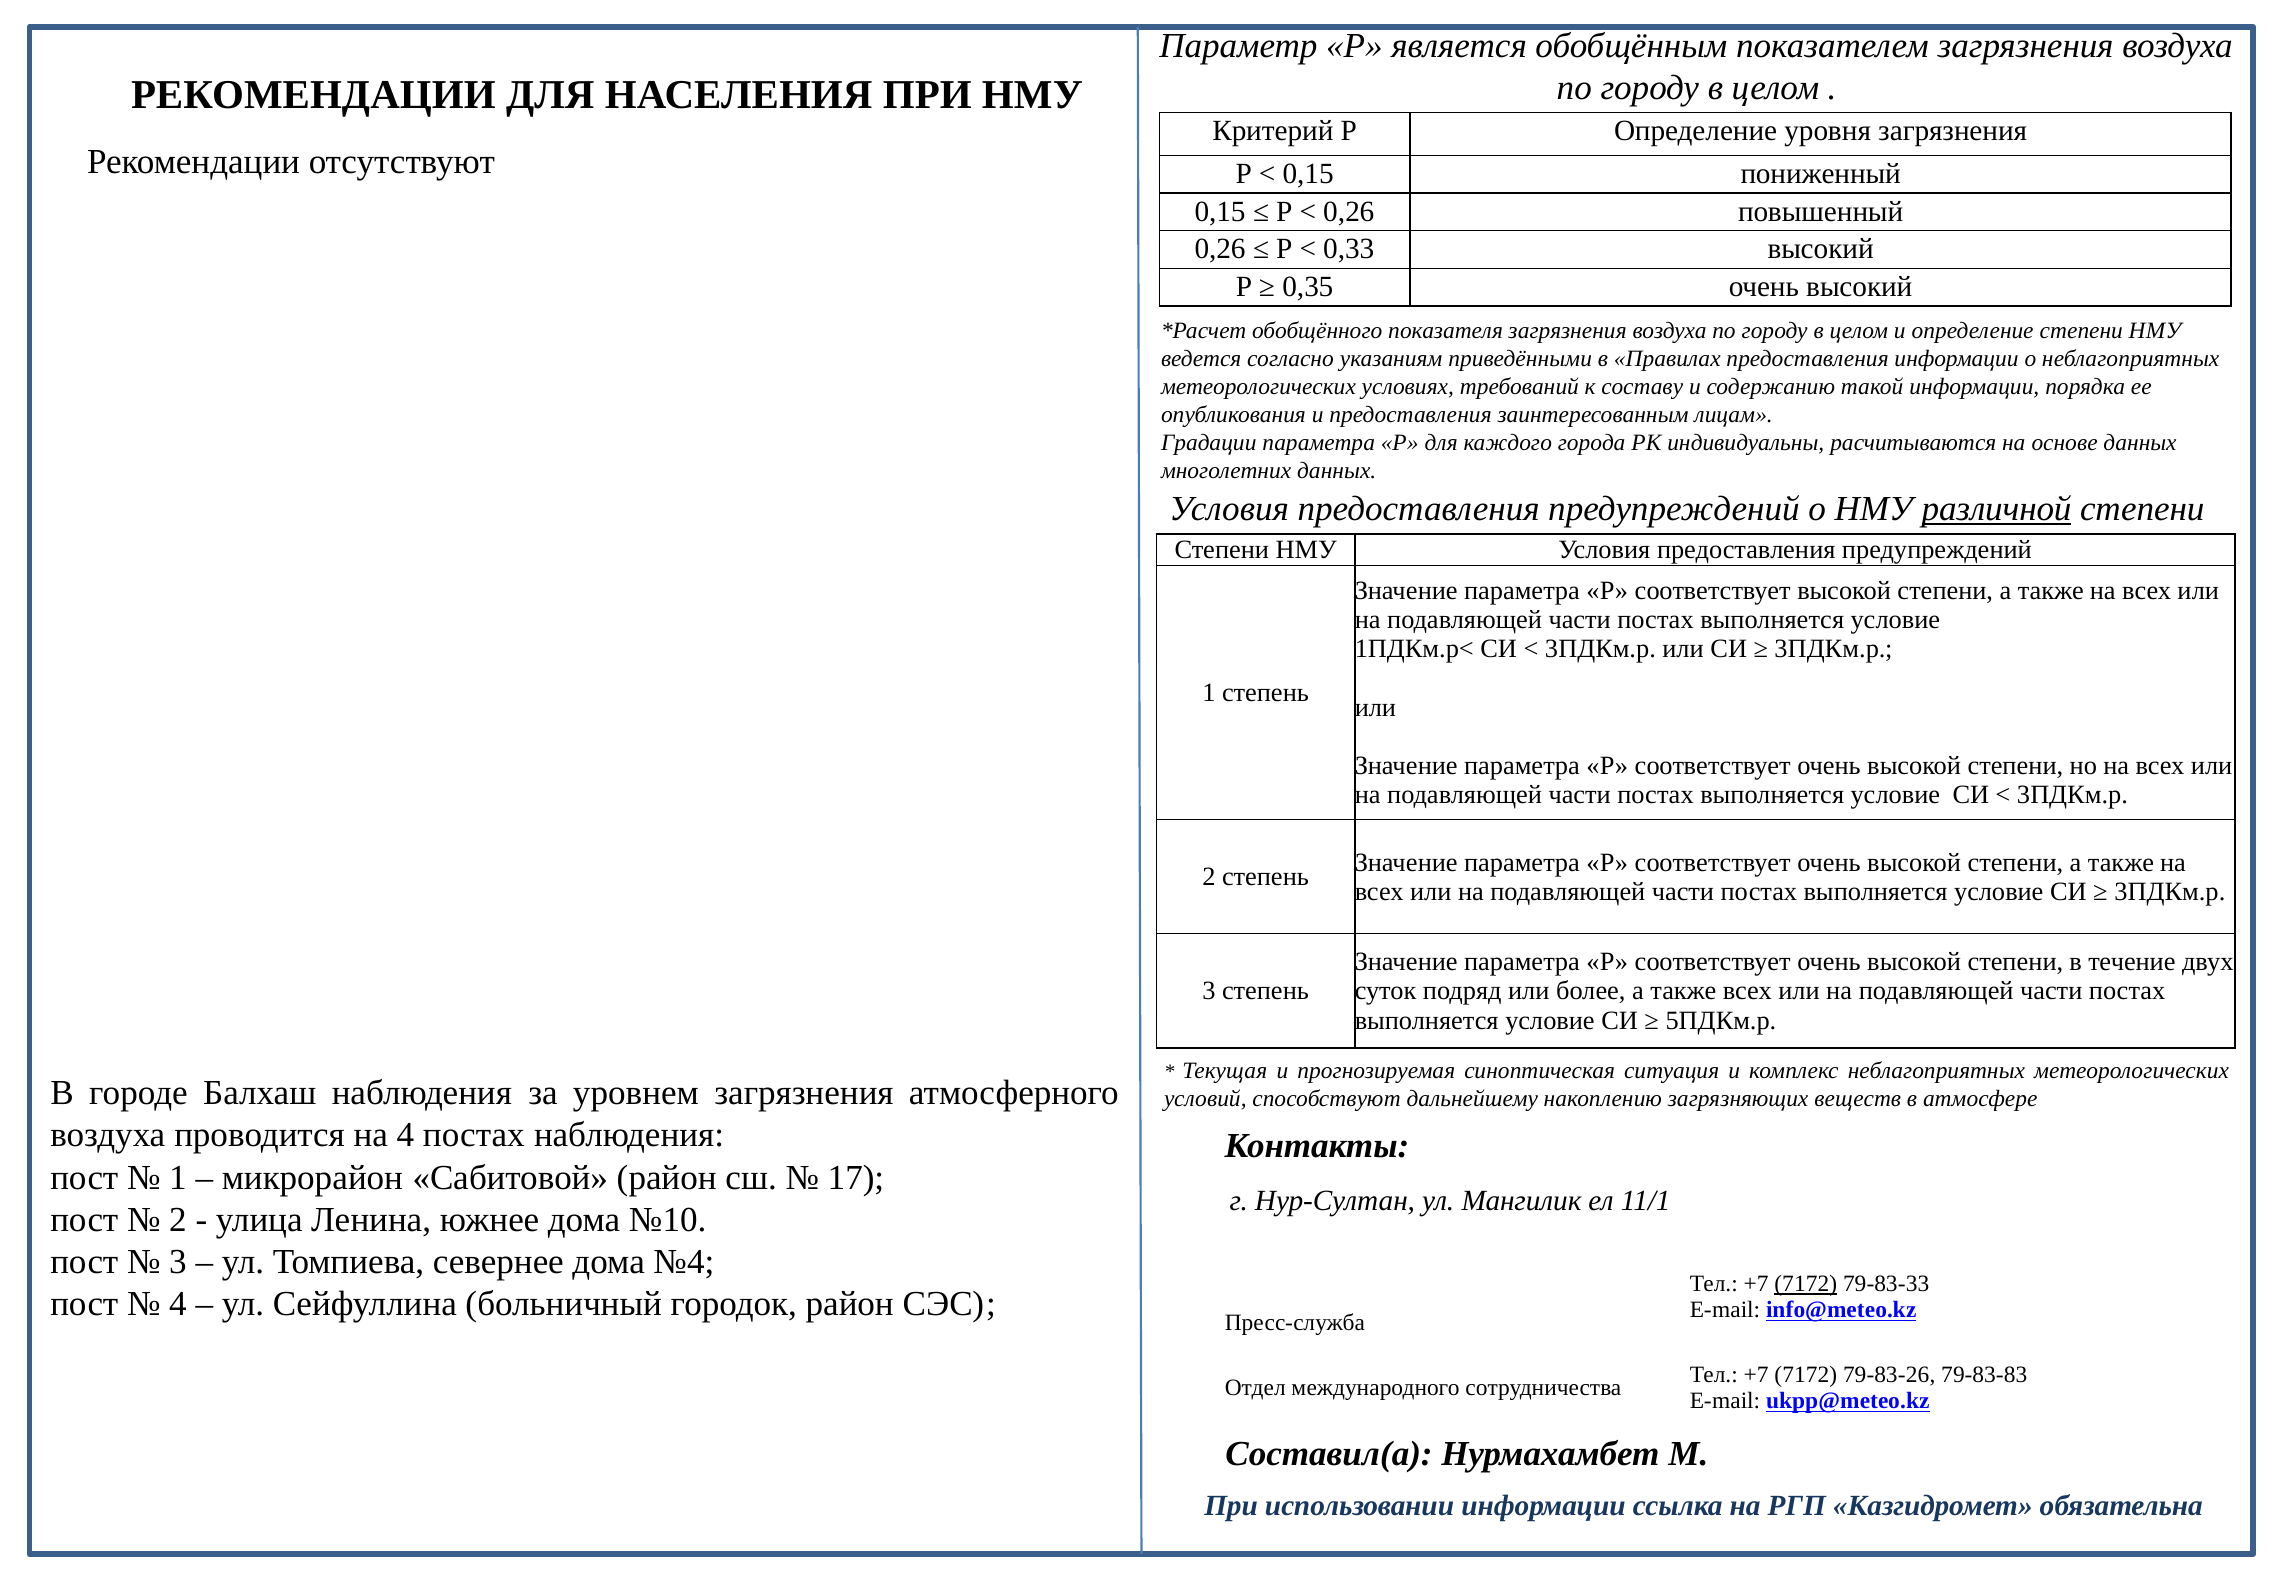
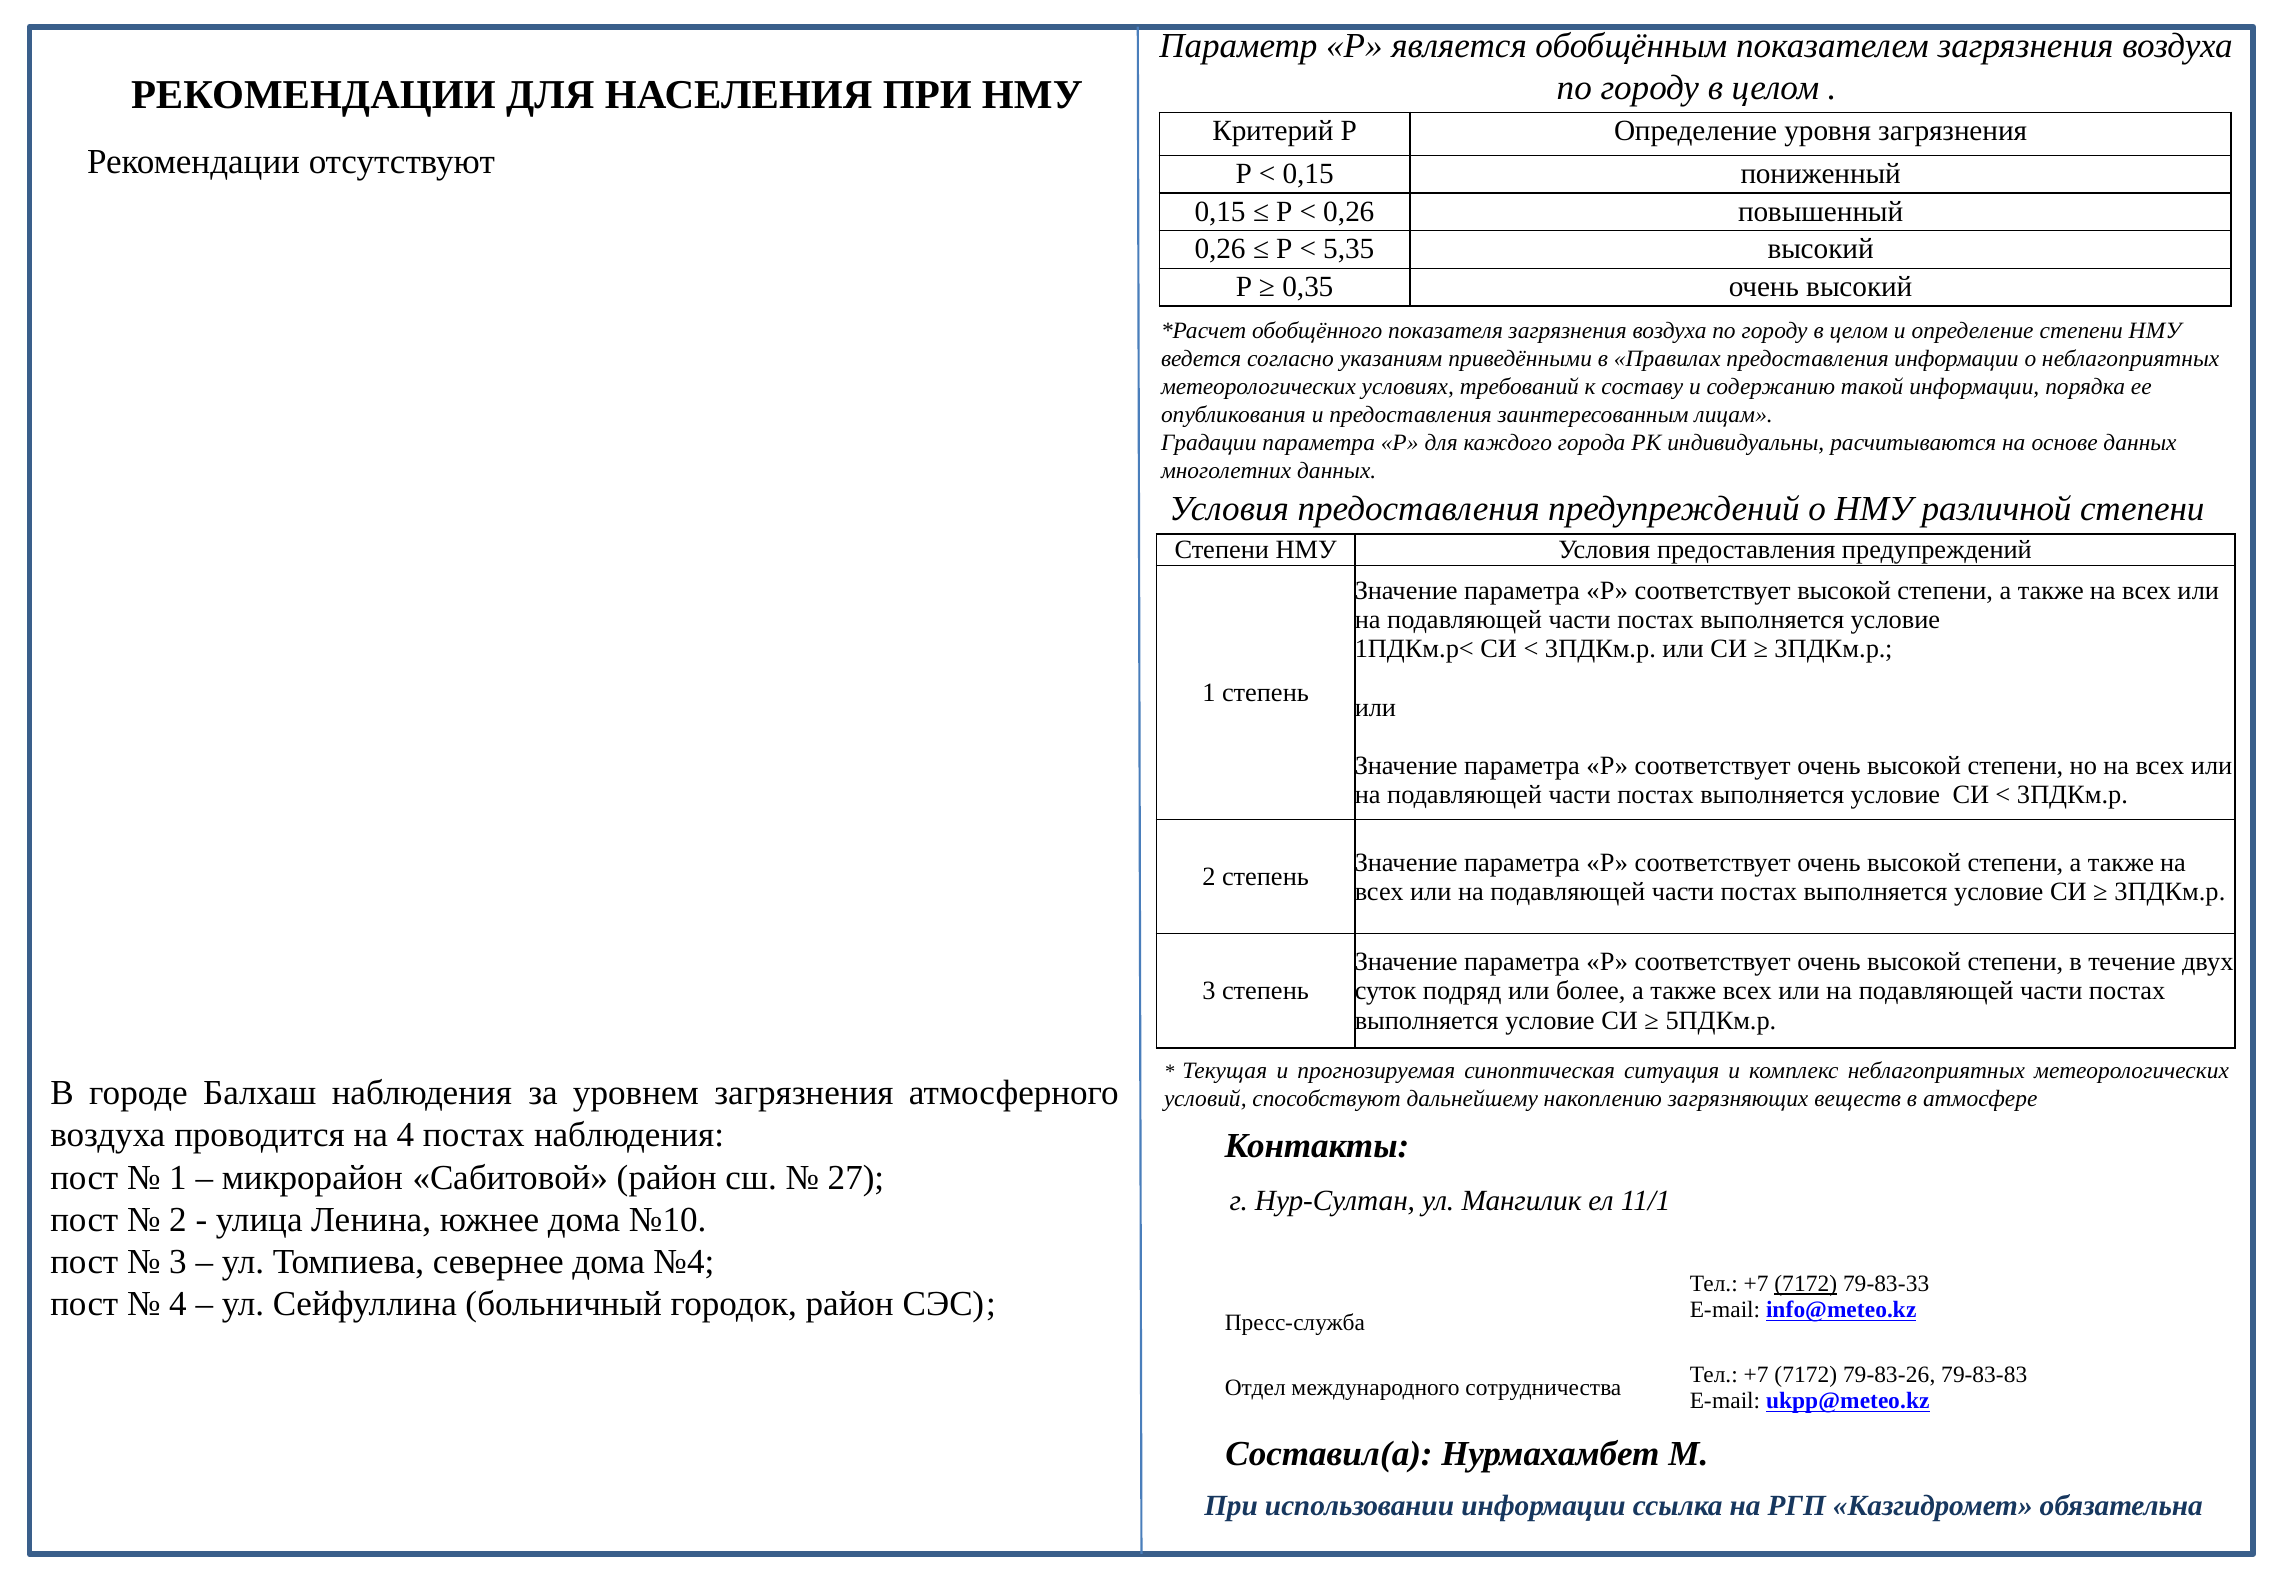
0,33: 0,33 -> 5,35
различной underline: present -> none
17: 17 -> 27
